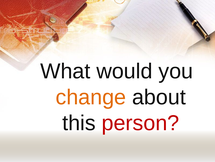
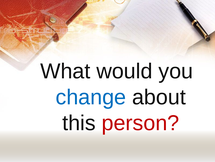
change colour: orange -> blue
